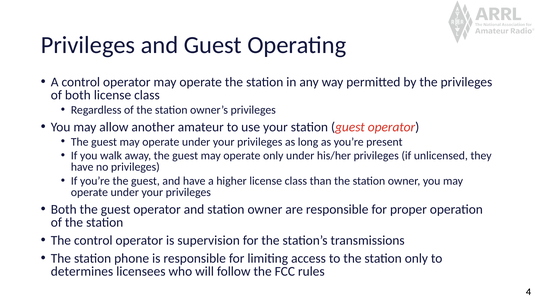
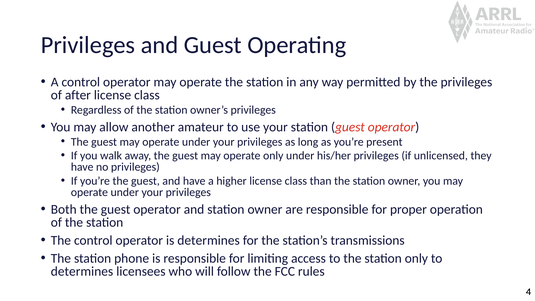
of both: both -> after
is supervision: supervision -> determines
